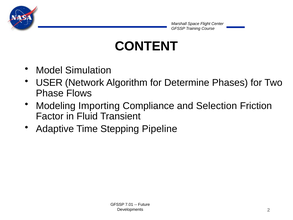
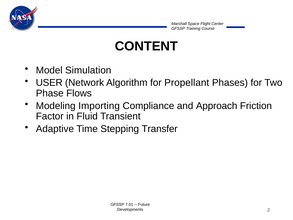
Determine: Determine -> Propellant
Selection: Selection -> Approach
Pipeline: Pipeline -> Transfer
